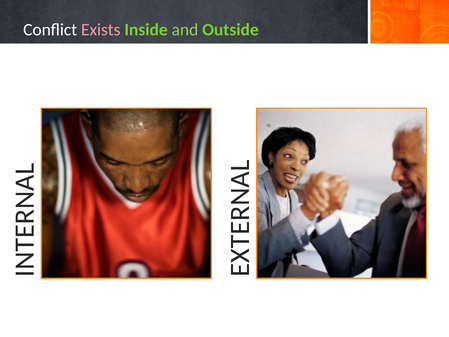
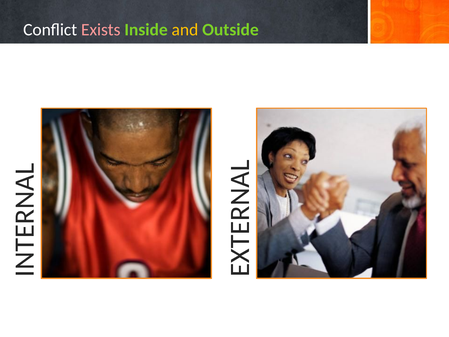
and colour: light green -> yellow
